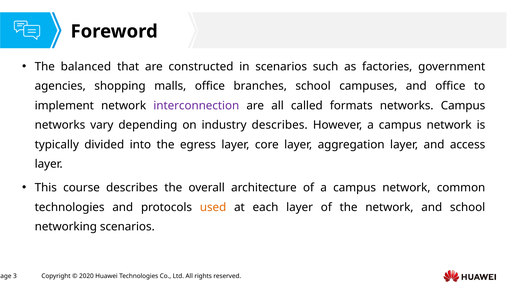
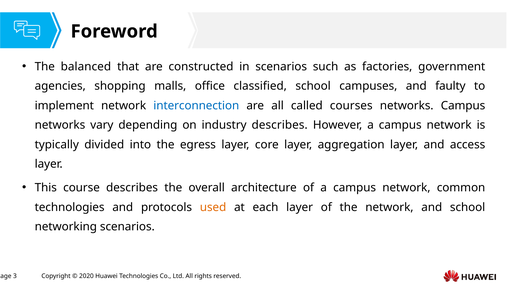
branches: branches -> classified
and office: office -> faulty
interconnection colour: purple -> blue
formats: formats -> courses
